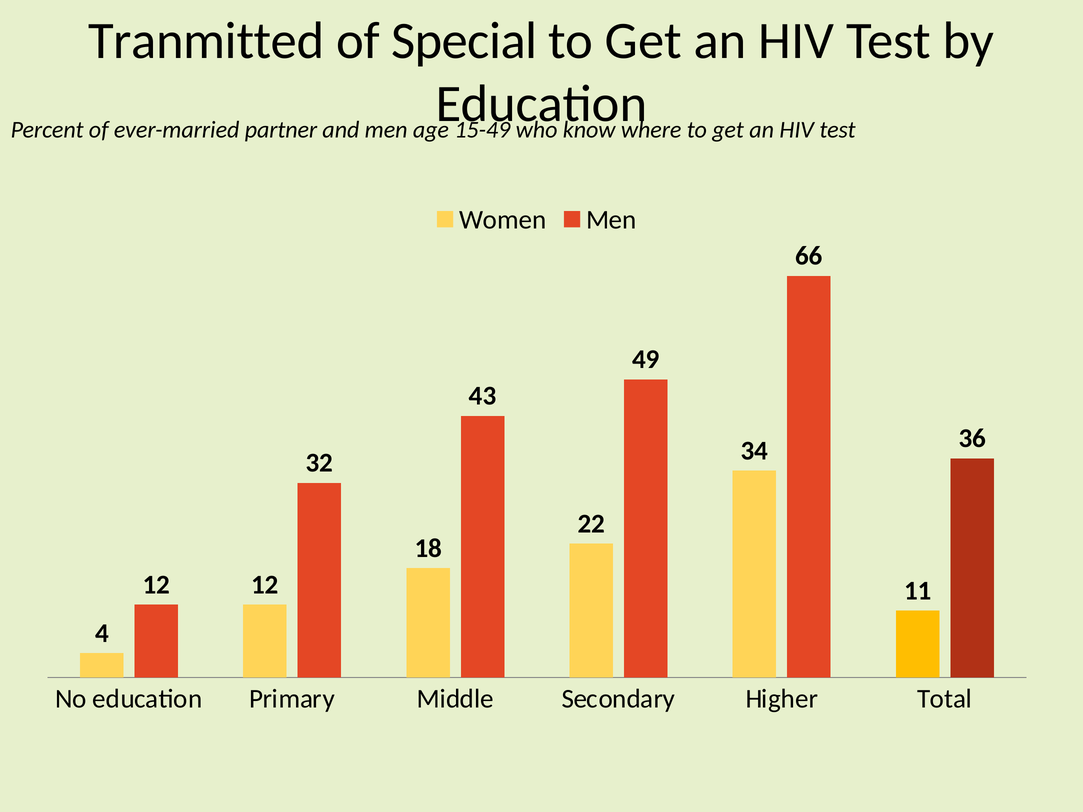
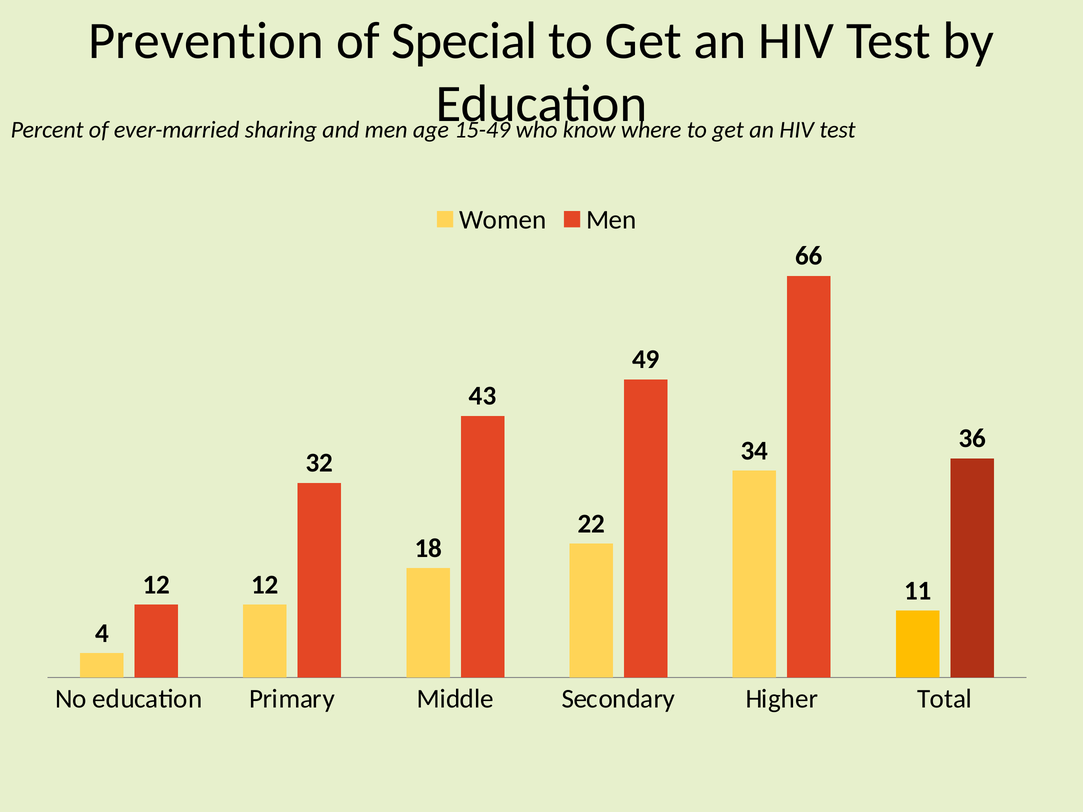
Tranmitted: Tranmitted -> Prevention
partner: partner -> sharing
